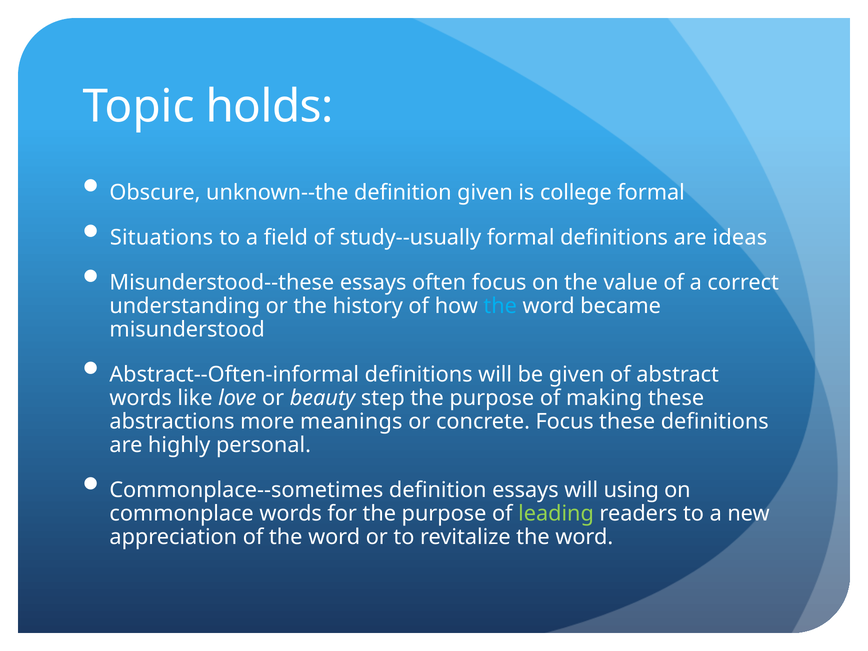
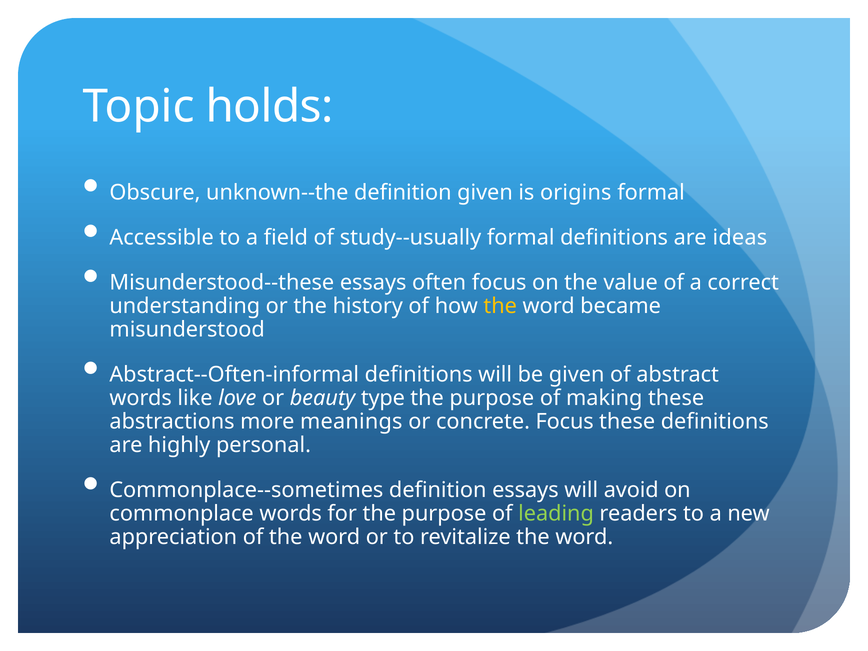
college: college -> origins
Situations: Situations -> Accessible
the at (500, 306) colour: light blue -> yellow
step: step -> type
using: using -> avoid
